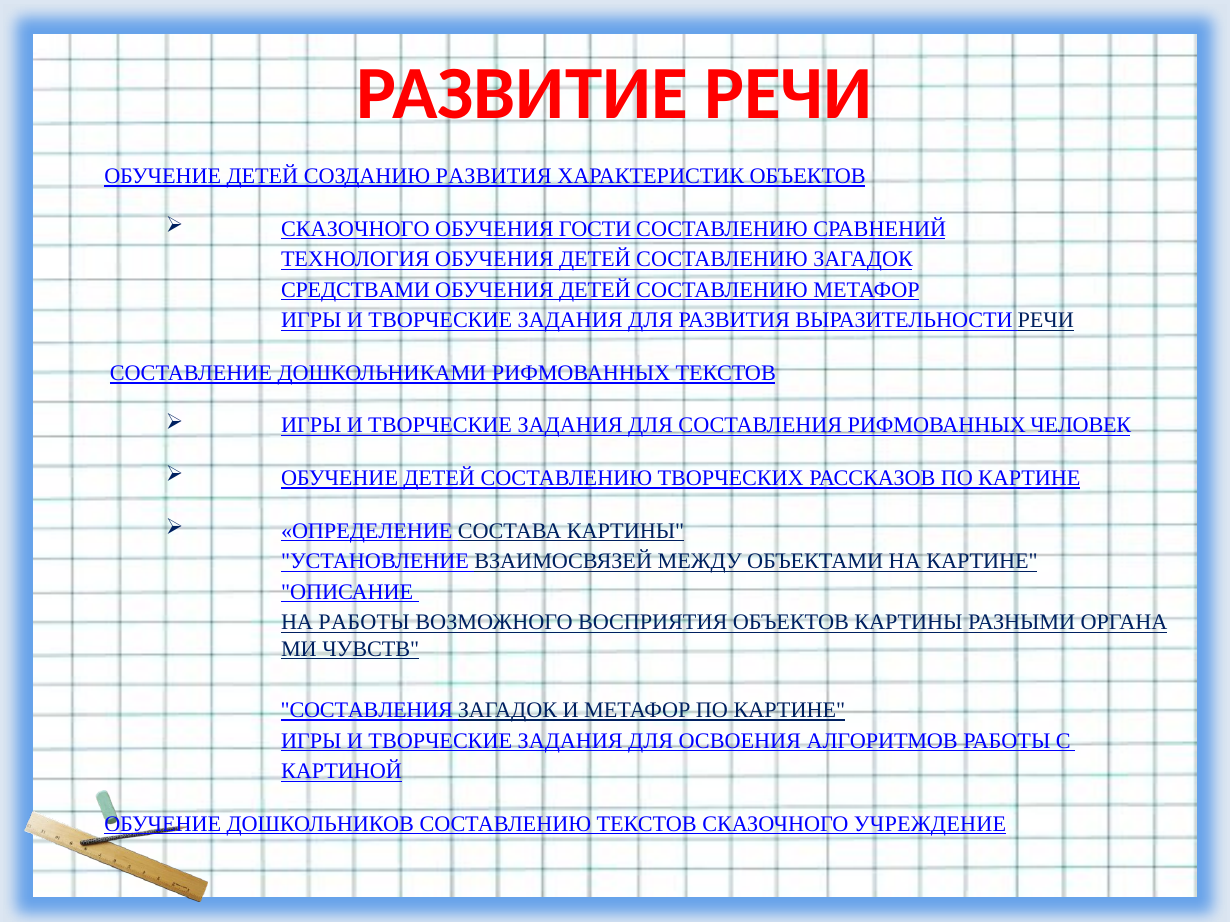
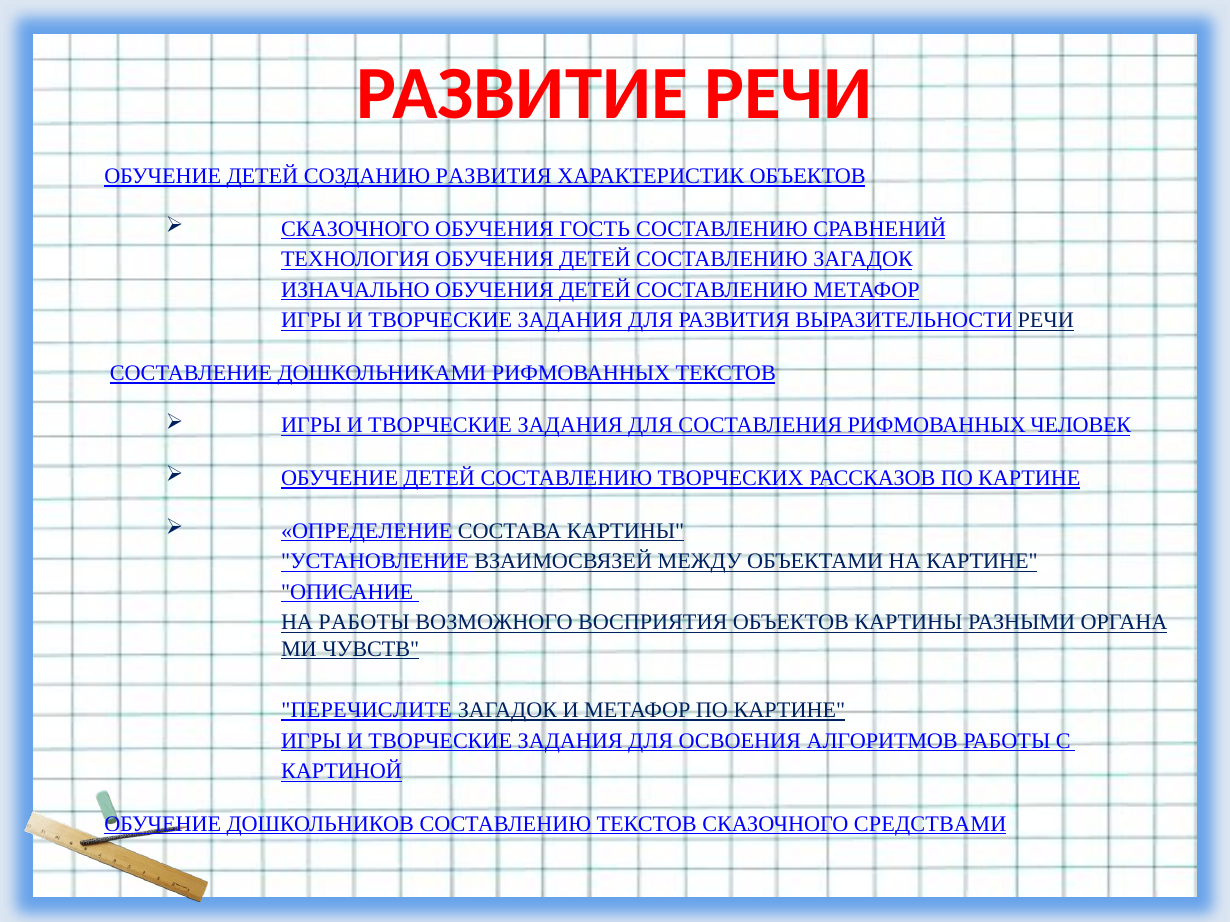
ГОСТИ: ГОСТИ -> ГОСТЬ
СРЕДСТВАМИ: СРЕДСТВАМИ -> ИЗНАЧАЛЬНО
СОСТАВЛЕНИЯ at (367, 710): СОСТАВЛЕНИЯ -> ПЕРЕЧИСЛИТЕ
УЧРЕЖДЕНИЕ: УЧРЕЖДЕНИЕ -> СРЕДСТВАМИ
